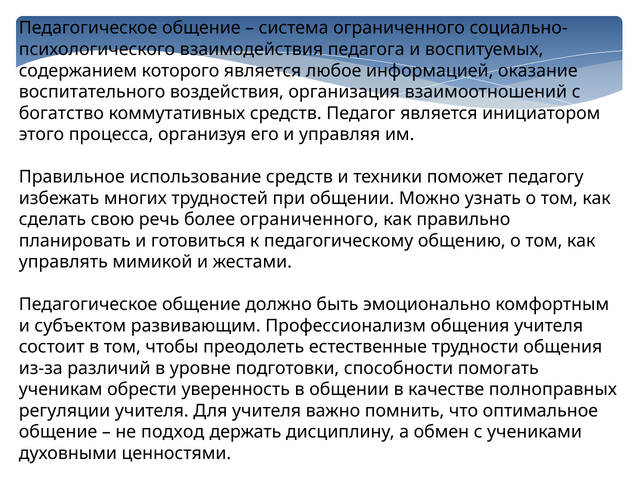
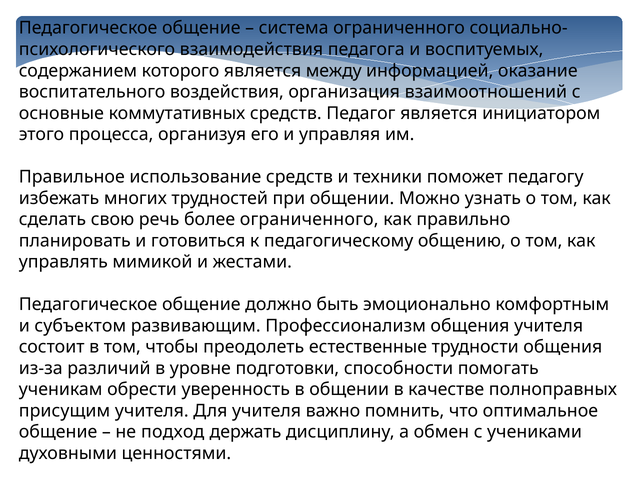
любое: любое -> между
богатство: богатство -> основные
регуляции: регуляции -> присущим
